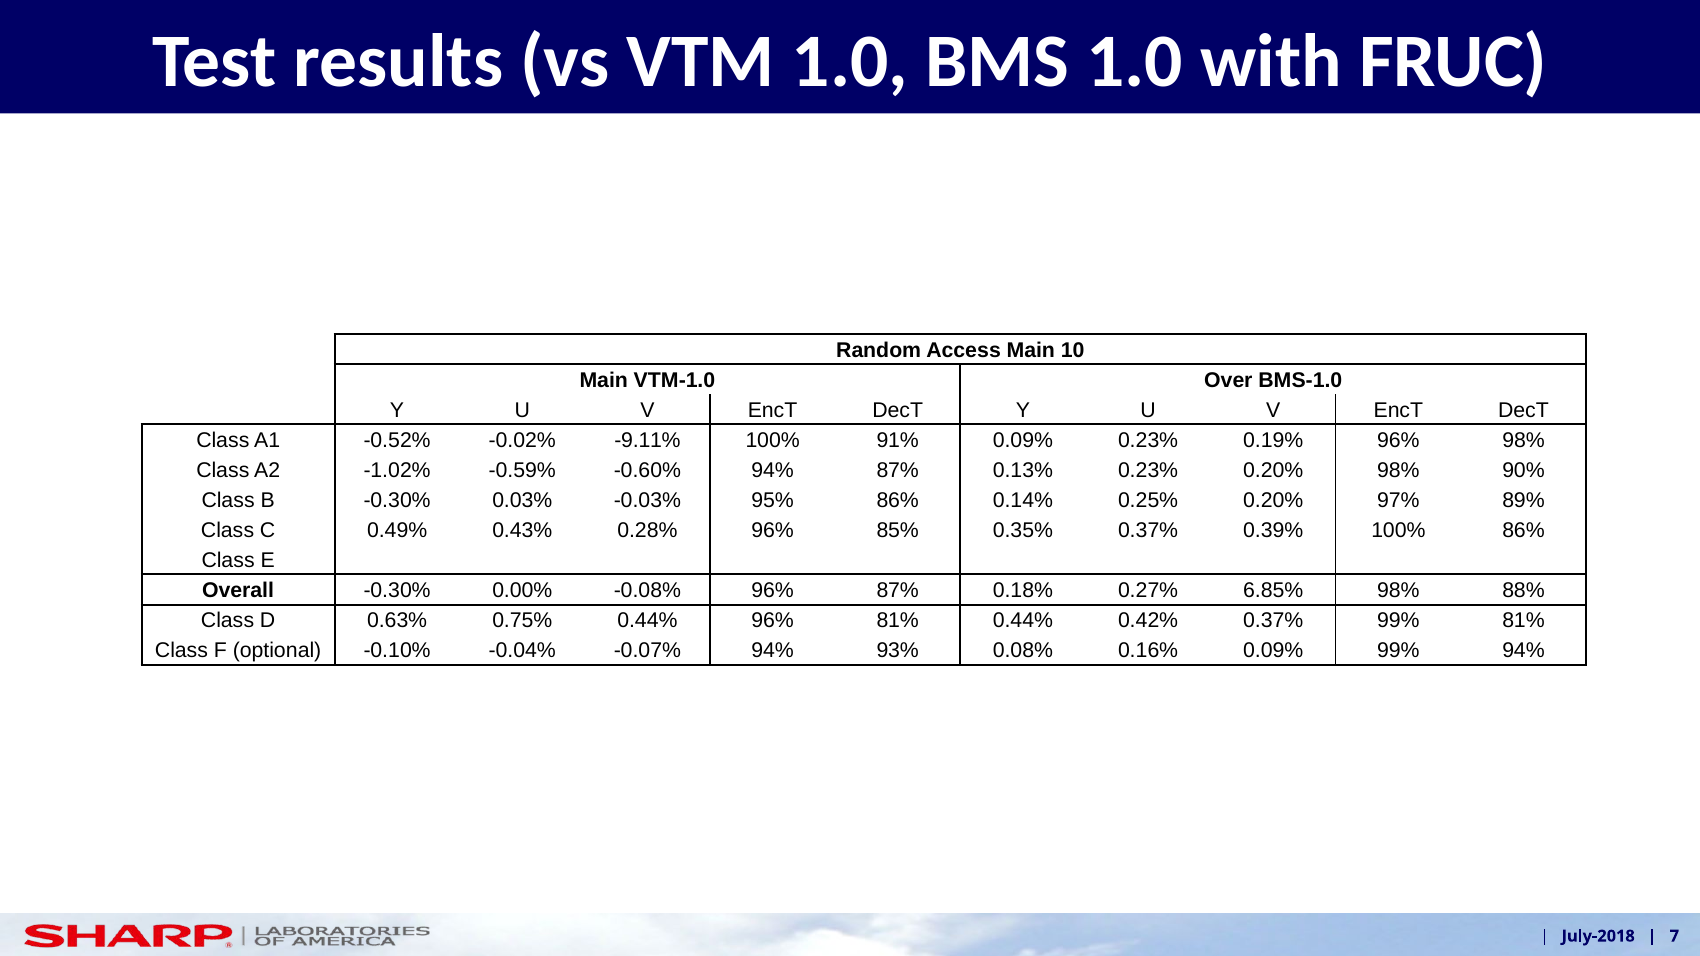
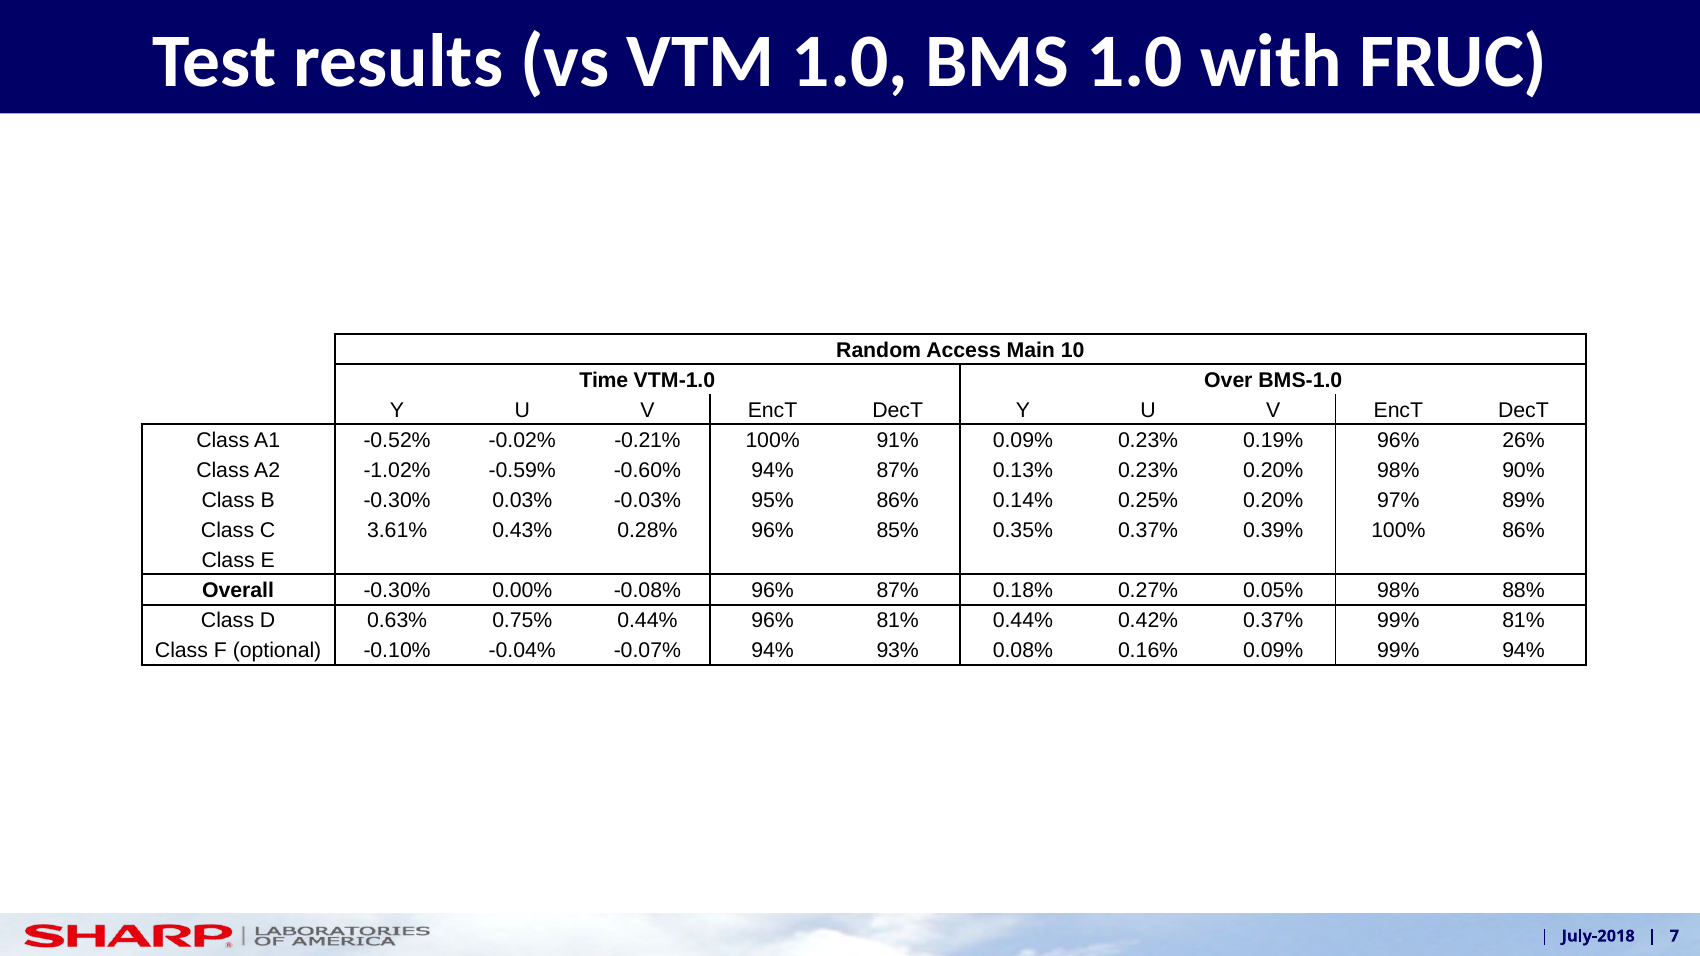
Main at (604, 380): Main -> Time
-9.11%: -9.11% -> -0.21%
96% 98%: 98% -> 26%
0.49%: 0.49% -> 3.61%
6.85%: 6.85% -> 0.05%
